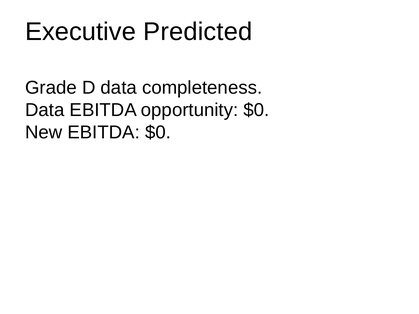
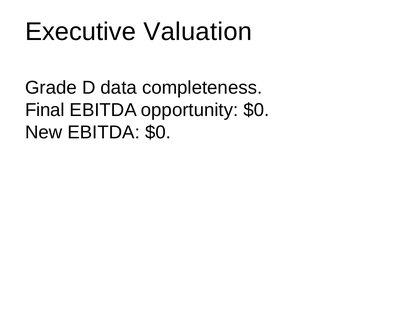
Predicted: Predicted -> Valuation
Data at (45, 110): Data -> Final
